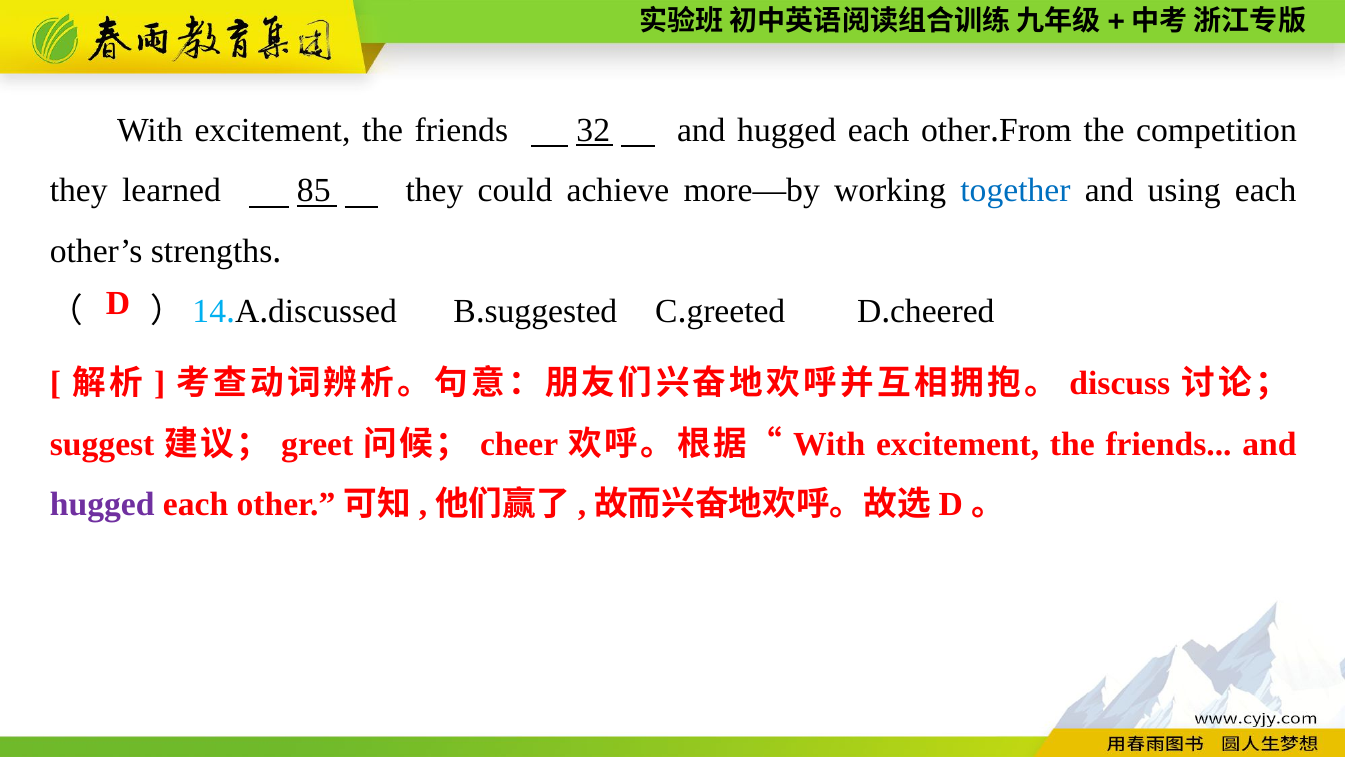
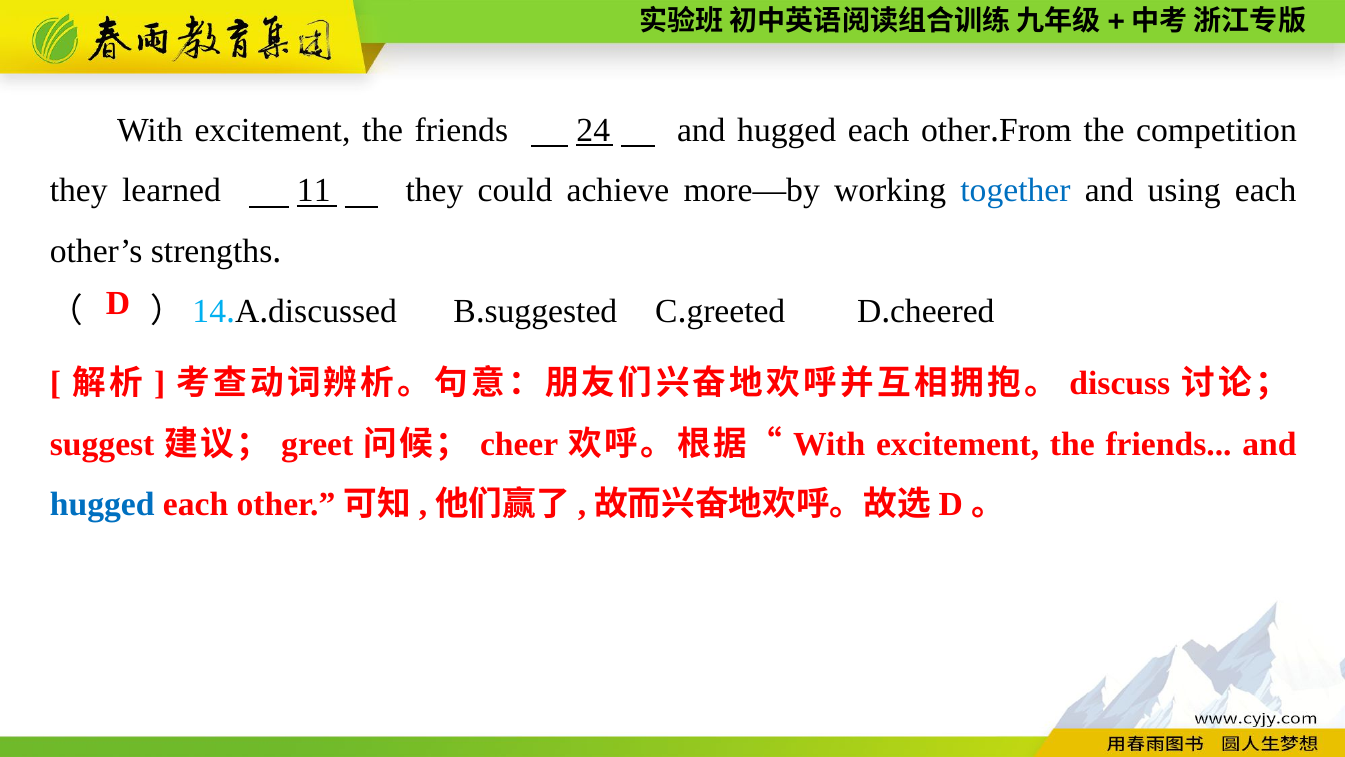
32: 32 -> 24
85: 85 -> 11
hugged at (102, 504) colour: purple -> blue
